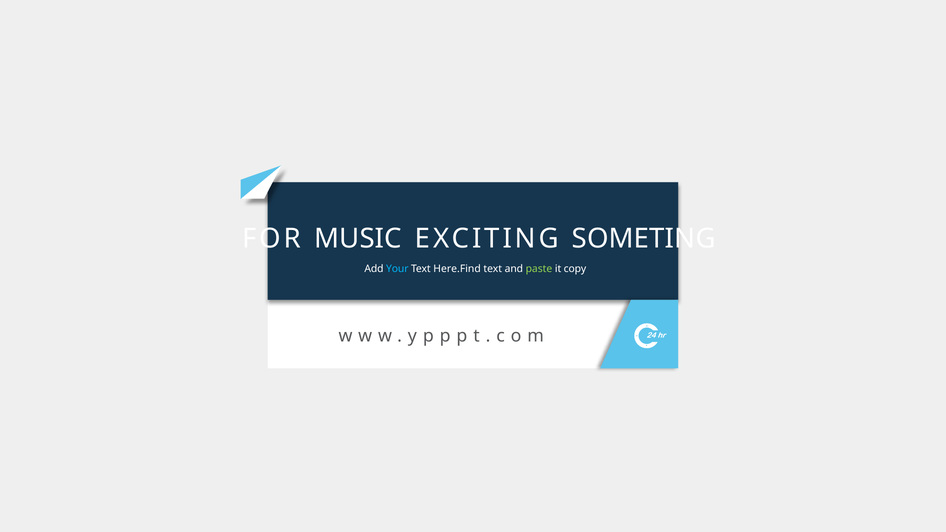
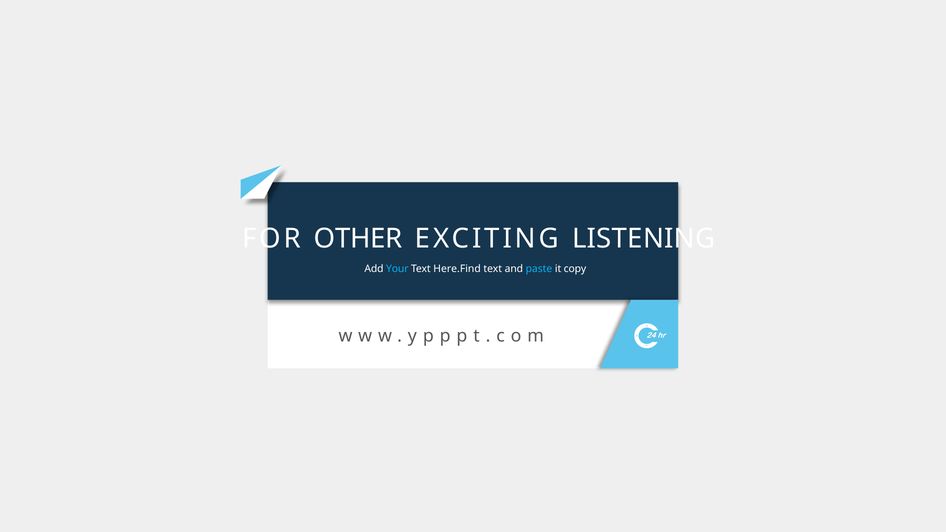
MUSIC: MUSIC -> OTHER
SOMETING: SOMETING -> LISTENING
paste colour: light green -> light blue
